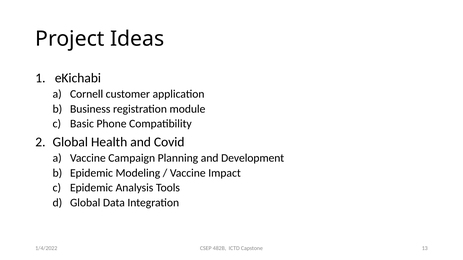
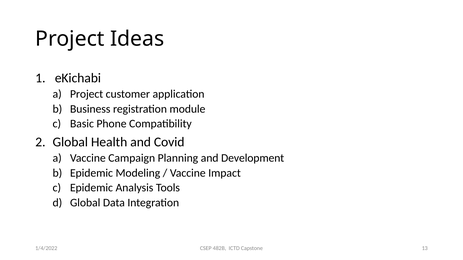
Cornell at (87, 94): Cornell -> Project
